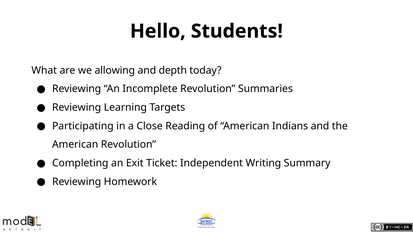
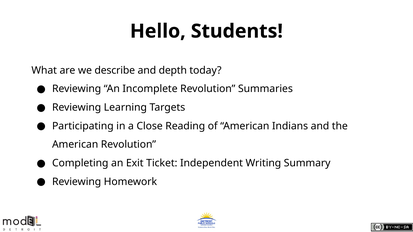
allowing: allowing -> describe
